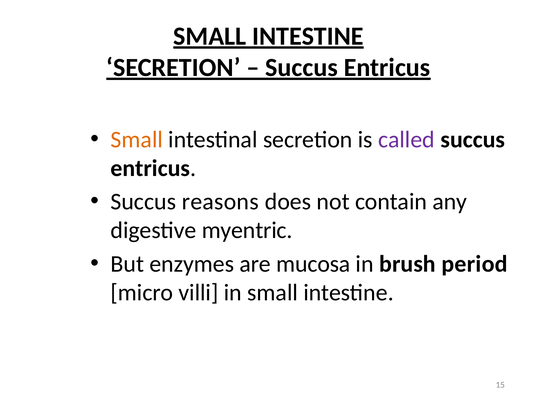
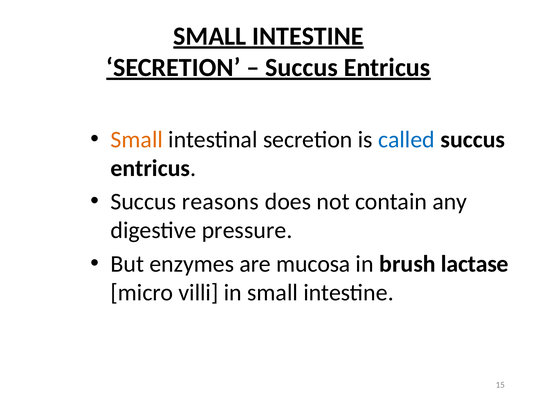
called colour: purple -> blue
myentric: myentric -> pressure
period: period -> lactase
